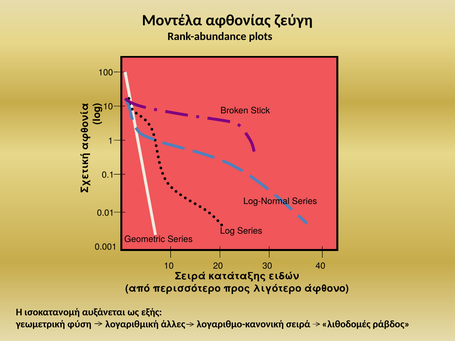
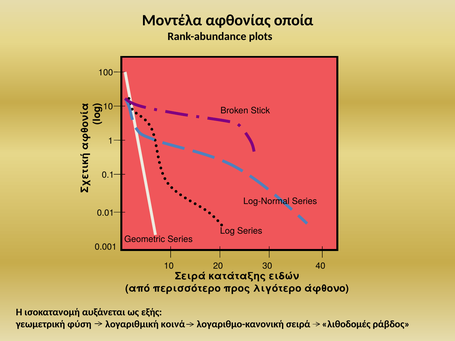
ζεύγη: ζεύγη -> οποία
άλλες: άλλες -> κοινά
